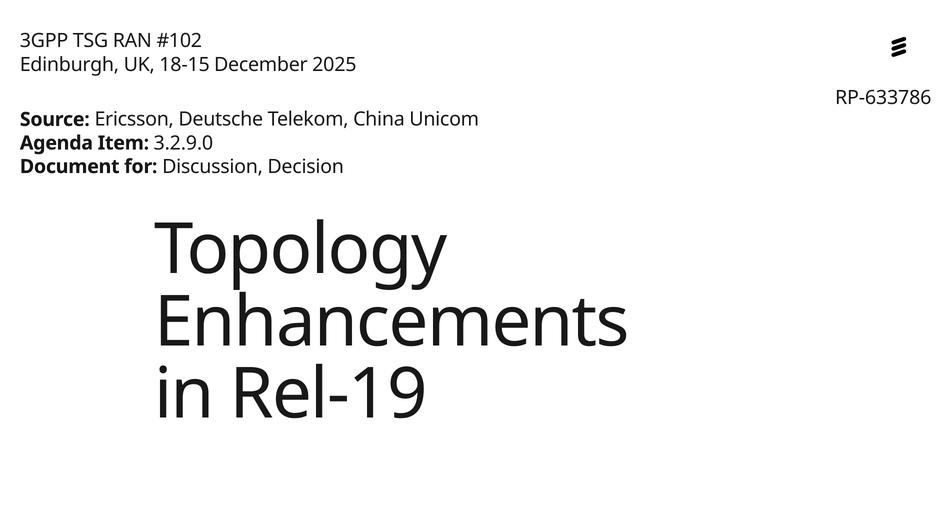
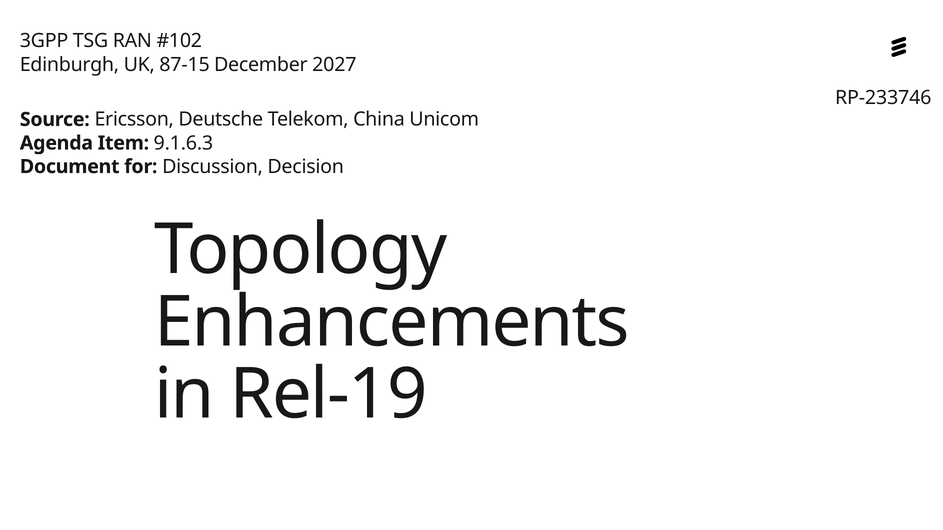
18-15: 18-15 -> 87-15
2025: 2025 -> 2027
RP-633786: RP-633786 -> RP-233746
3.2.9.0: 3.2.9.0 -> 9.1.6.3
